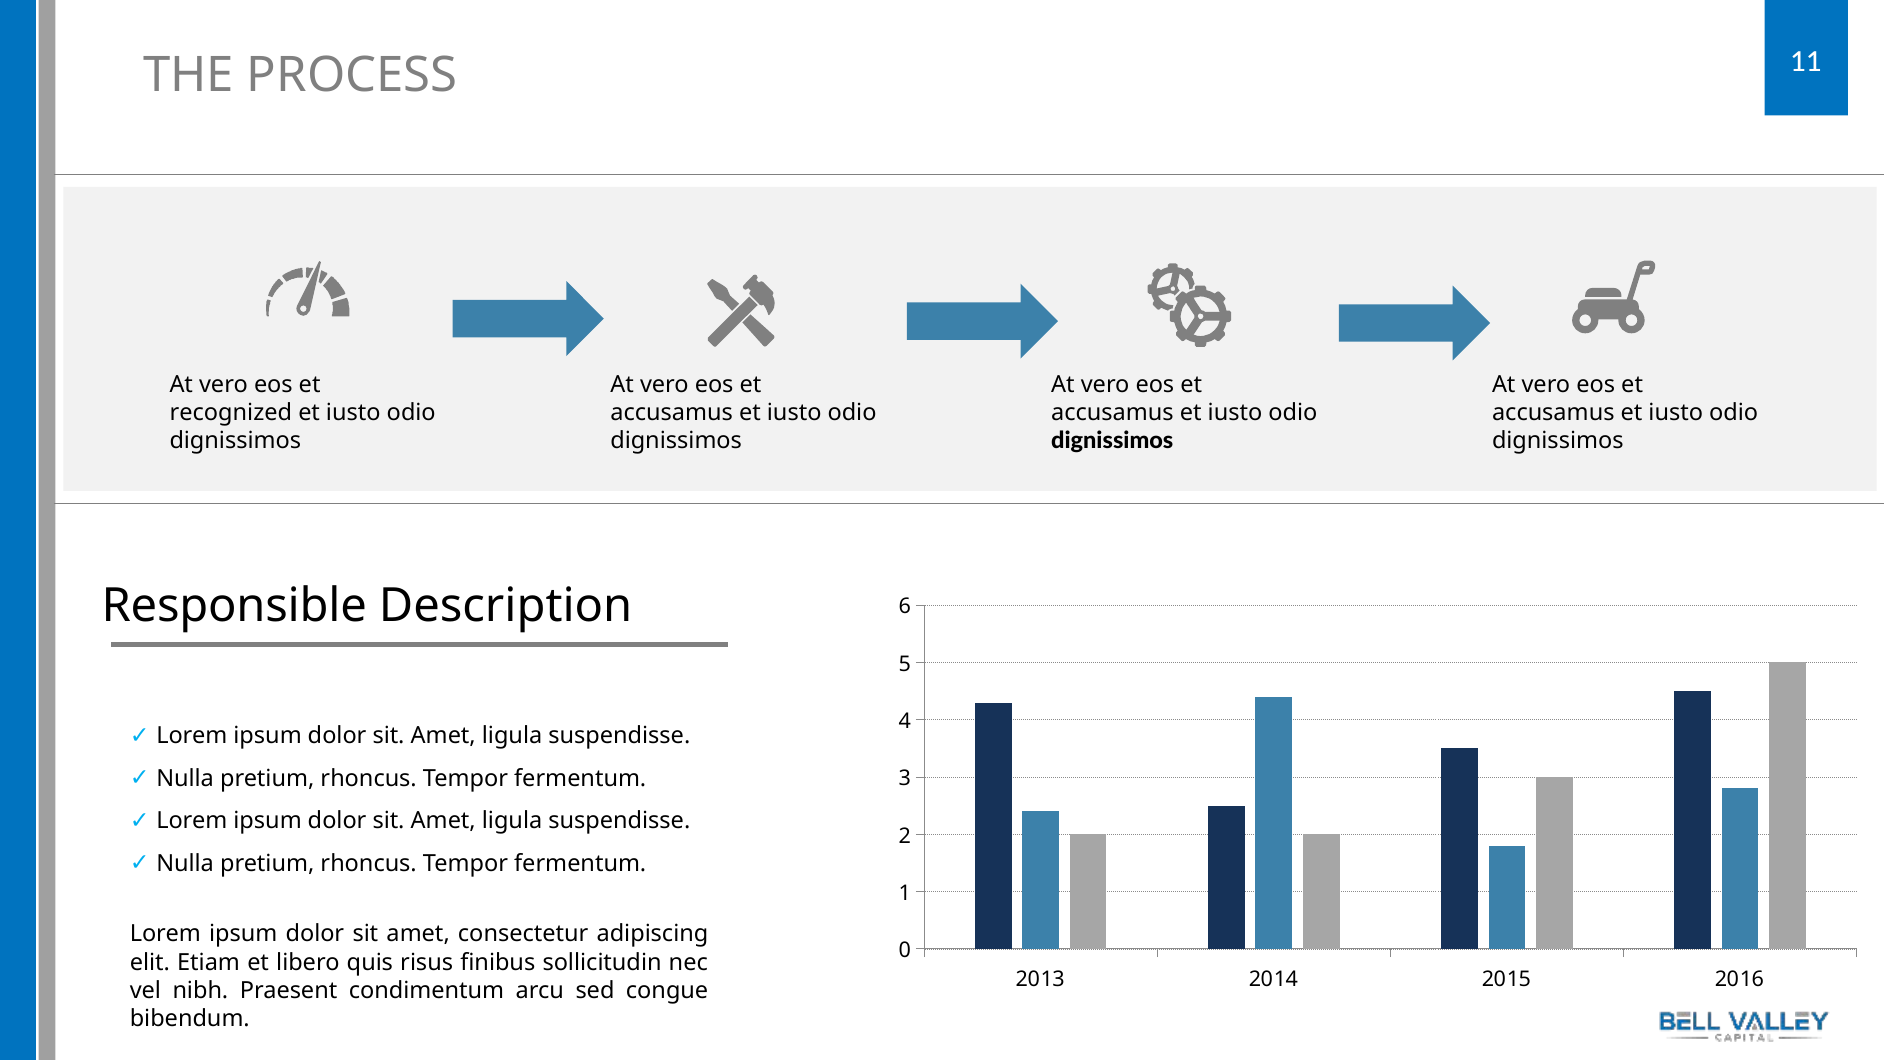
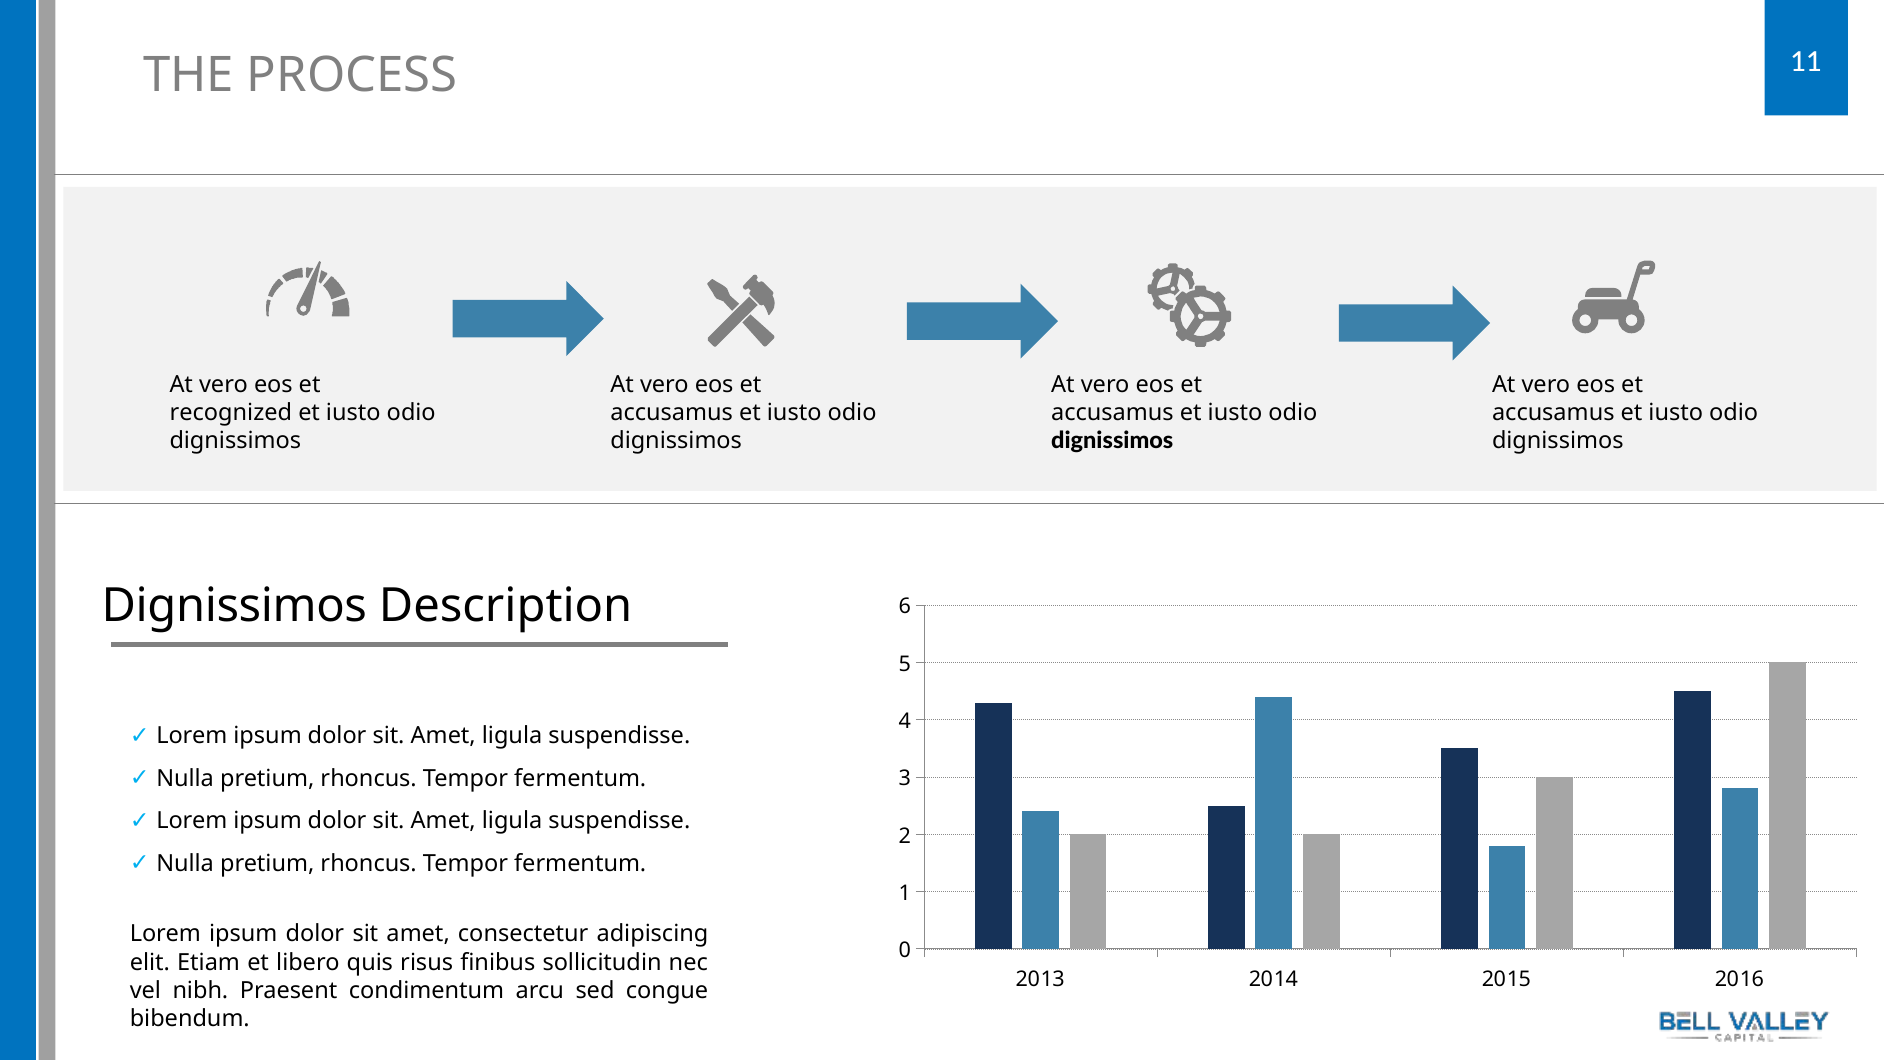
Responsible at (234, 606): Responsible -> Dignissimos
